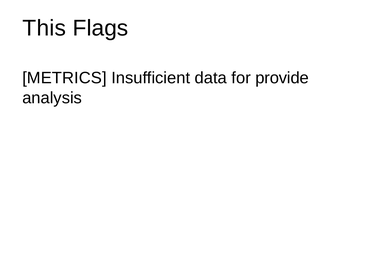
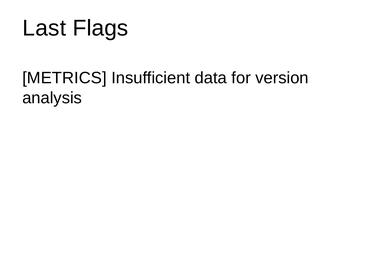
This: This -> Last
provide: provide -> version
